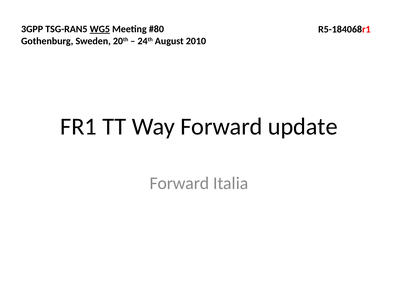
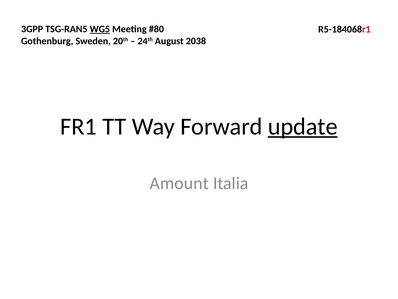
2010: 2010 -> 2038
update underline: none -> present
Forward at (179, 183): Forward -> Amount
